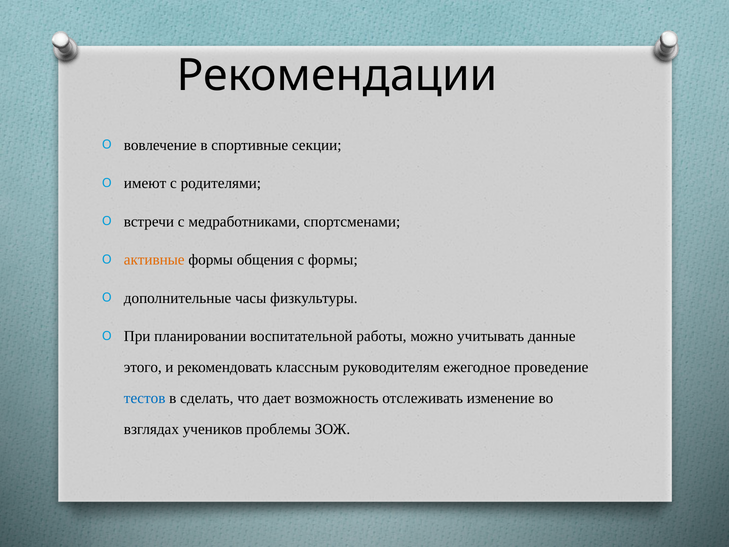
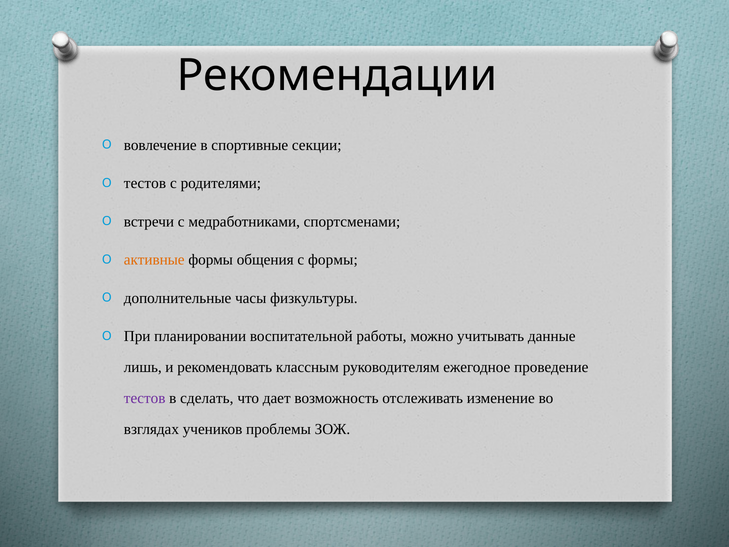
имеют at (145, 183): имеют -> тестов
этого: этого -> лишь
тестов at (145, 398) colour: blue -> purple
